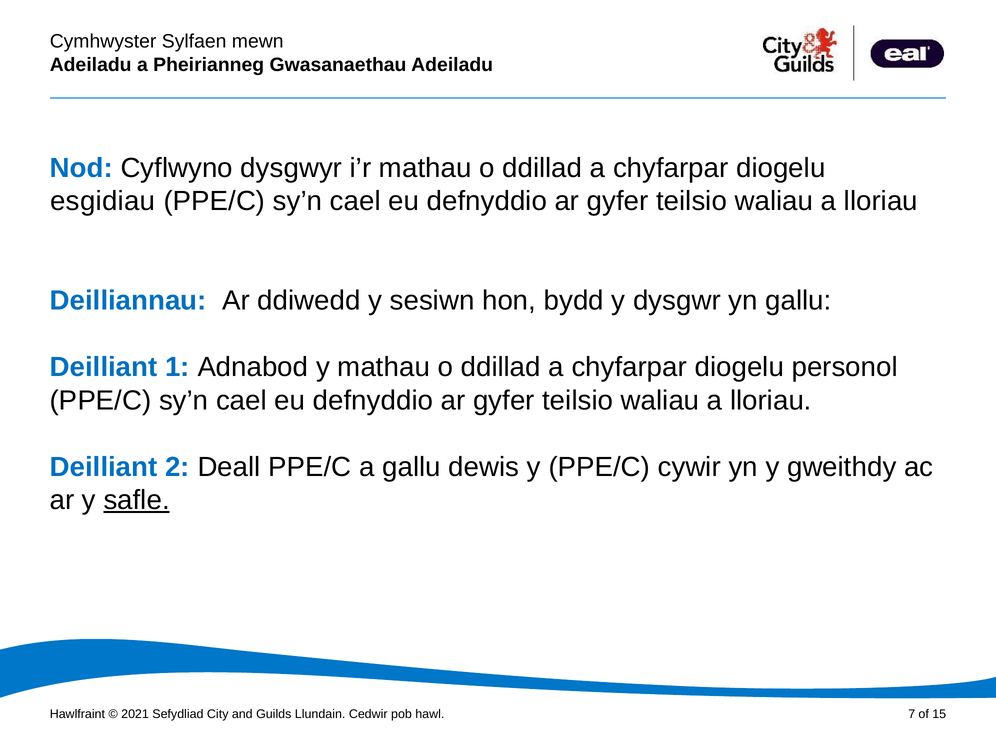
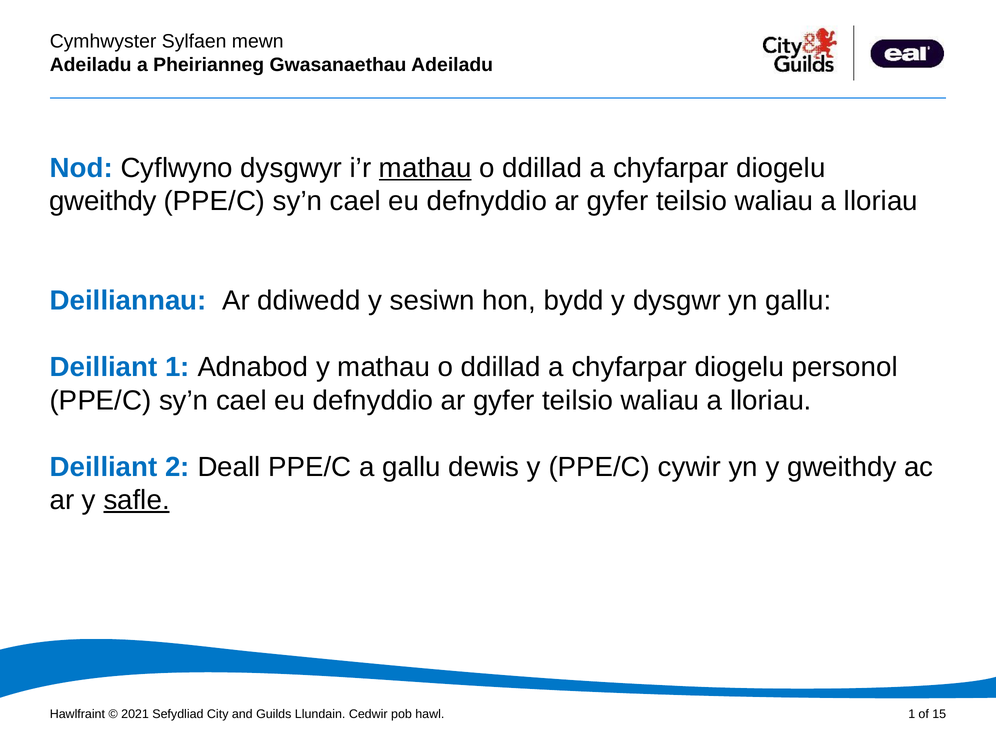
mathau at (425, 168) underline: none -> present
esgidiau at (103, 201): esgidiau -> gweithdy
7 at (912, 714): 7 -> 1
